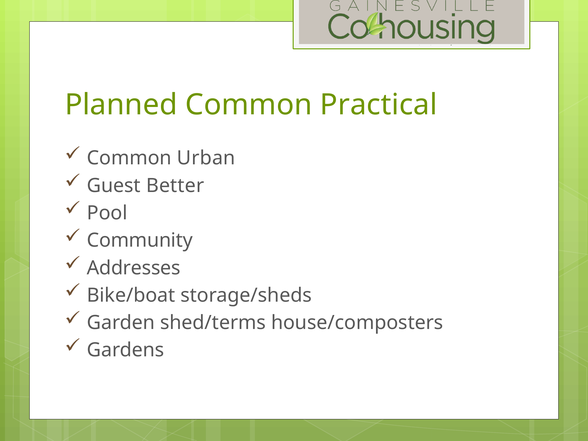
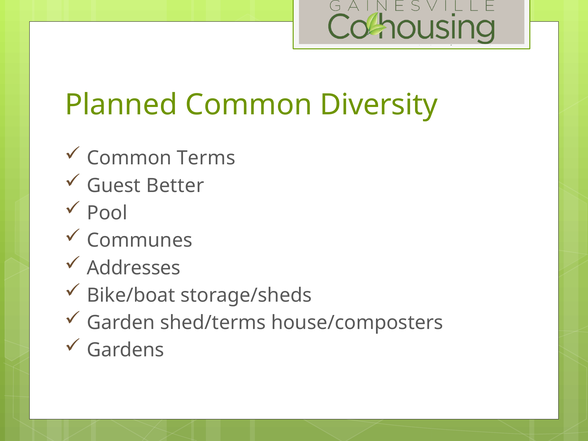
Practical: Practical -> Diversity
Urban: Urban -> Terms
Community: Community -> Communes
